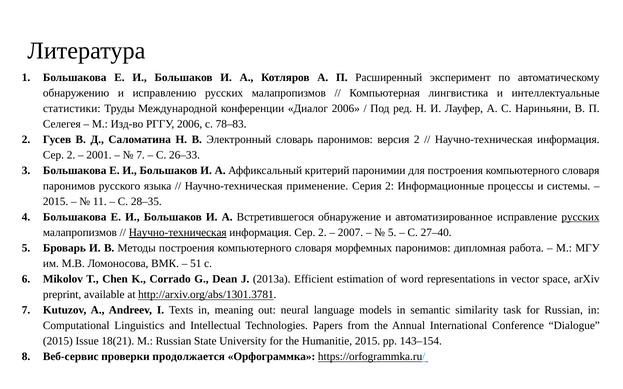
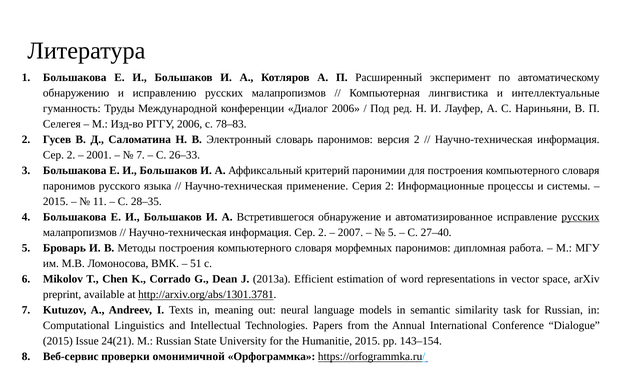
статистики: статистики -> гуманность
Научно-техническая at (178, 233) underline: present -> none
18(21: 18(21 -> 24(21
продолжается: продолжается -> омонимичной
